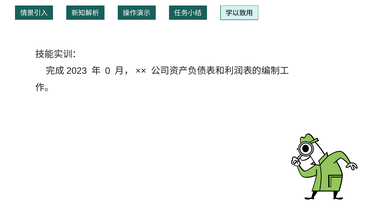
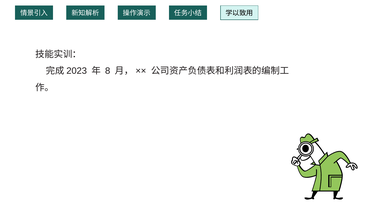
0: 0 -> 8
